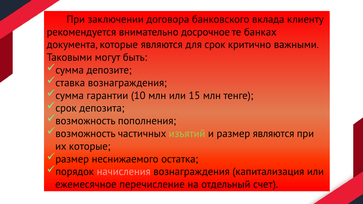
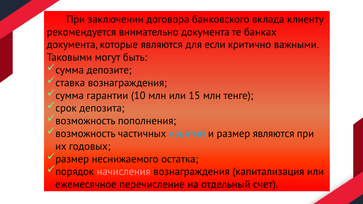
внимательно досрочное: досрочное -> документа
для срок: срок -> если
изъятий colour: light green -> light blue
их которые: которые -> годовых
